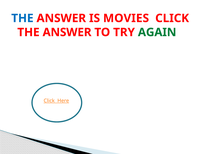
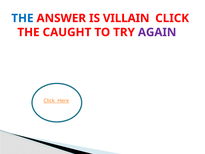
MOVIES: MOVIES -> VILLAIN
ANSWER at (67, 32): ANSWER -> CAUGHT
AGAIN colour: green -> purple
